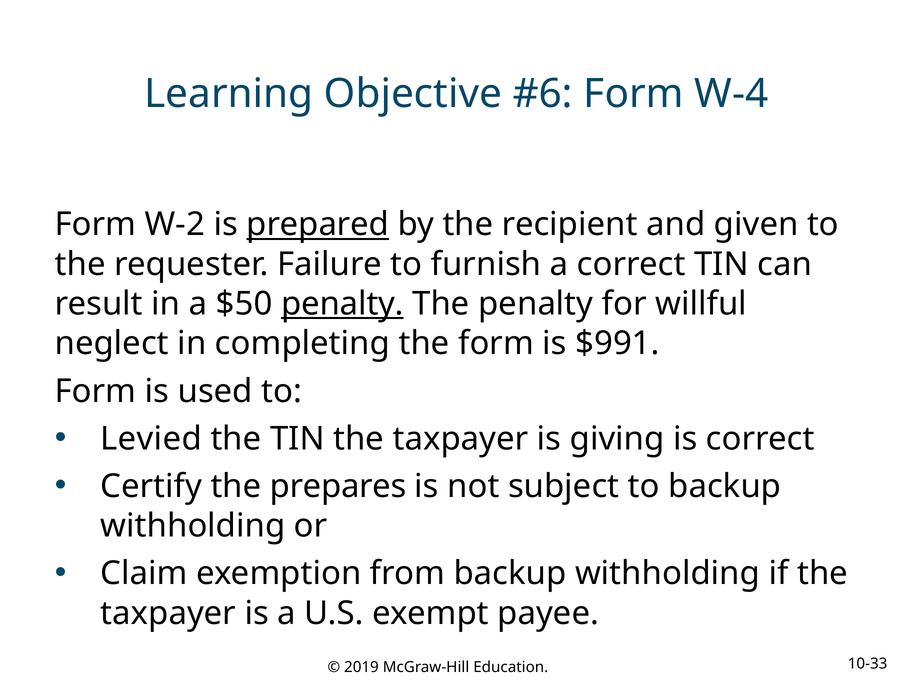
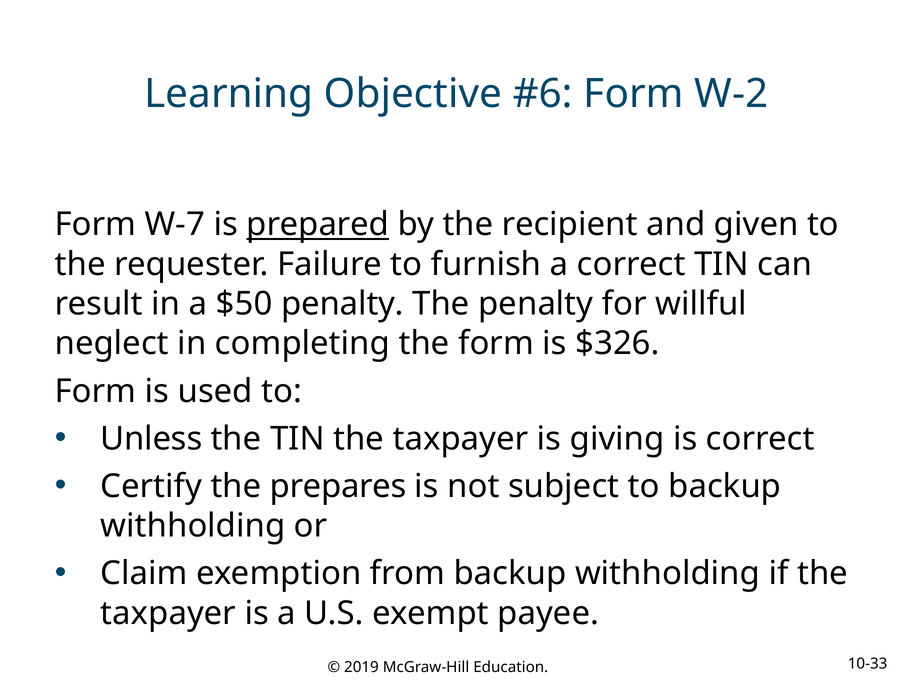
W-4: W-4 -> W-2
W-2: W-2 -> W-7
penalty at (342, 304) underline: present -> none
$991: $991 -> $326
Levied: Levied -> Unless
